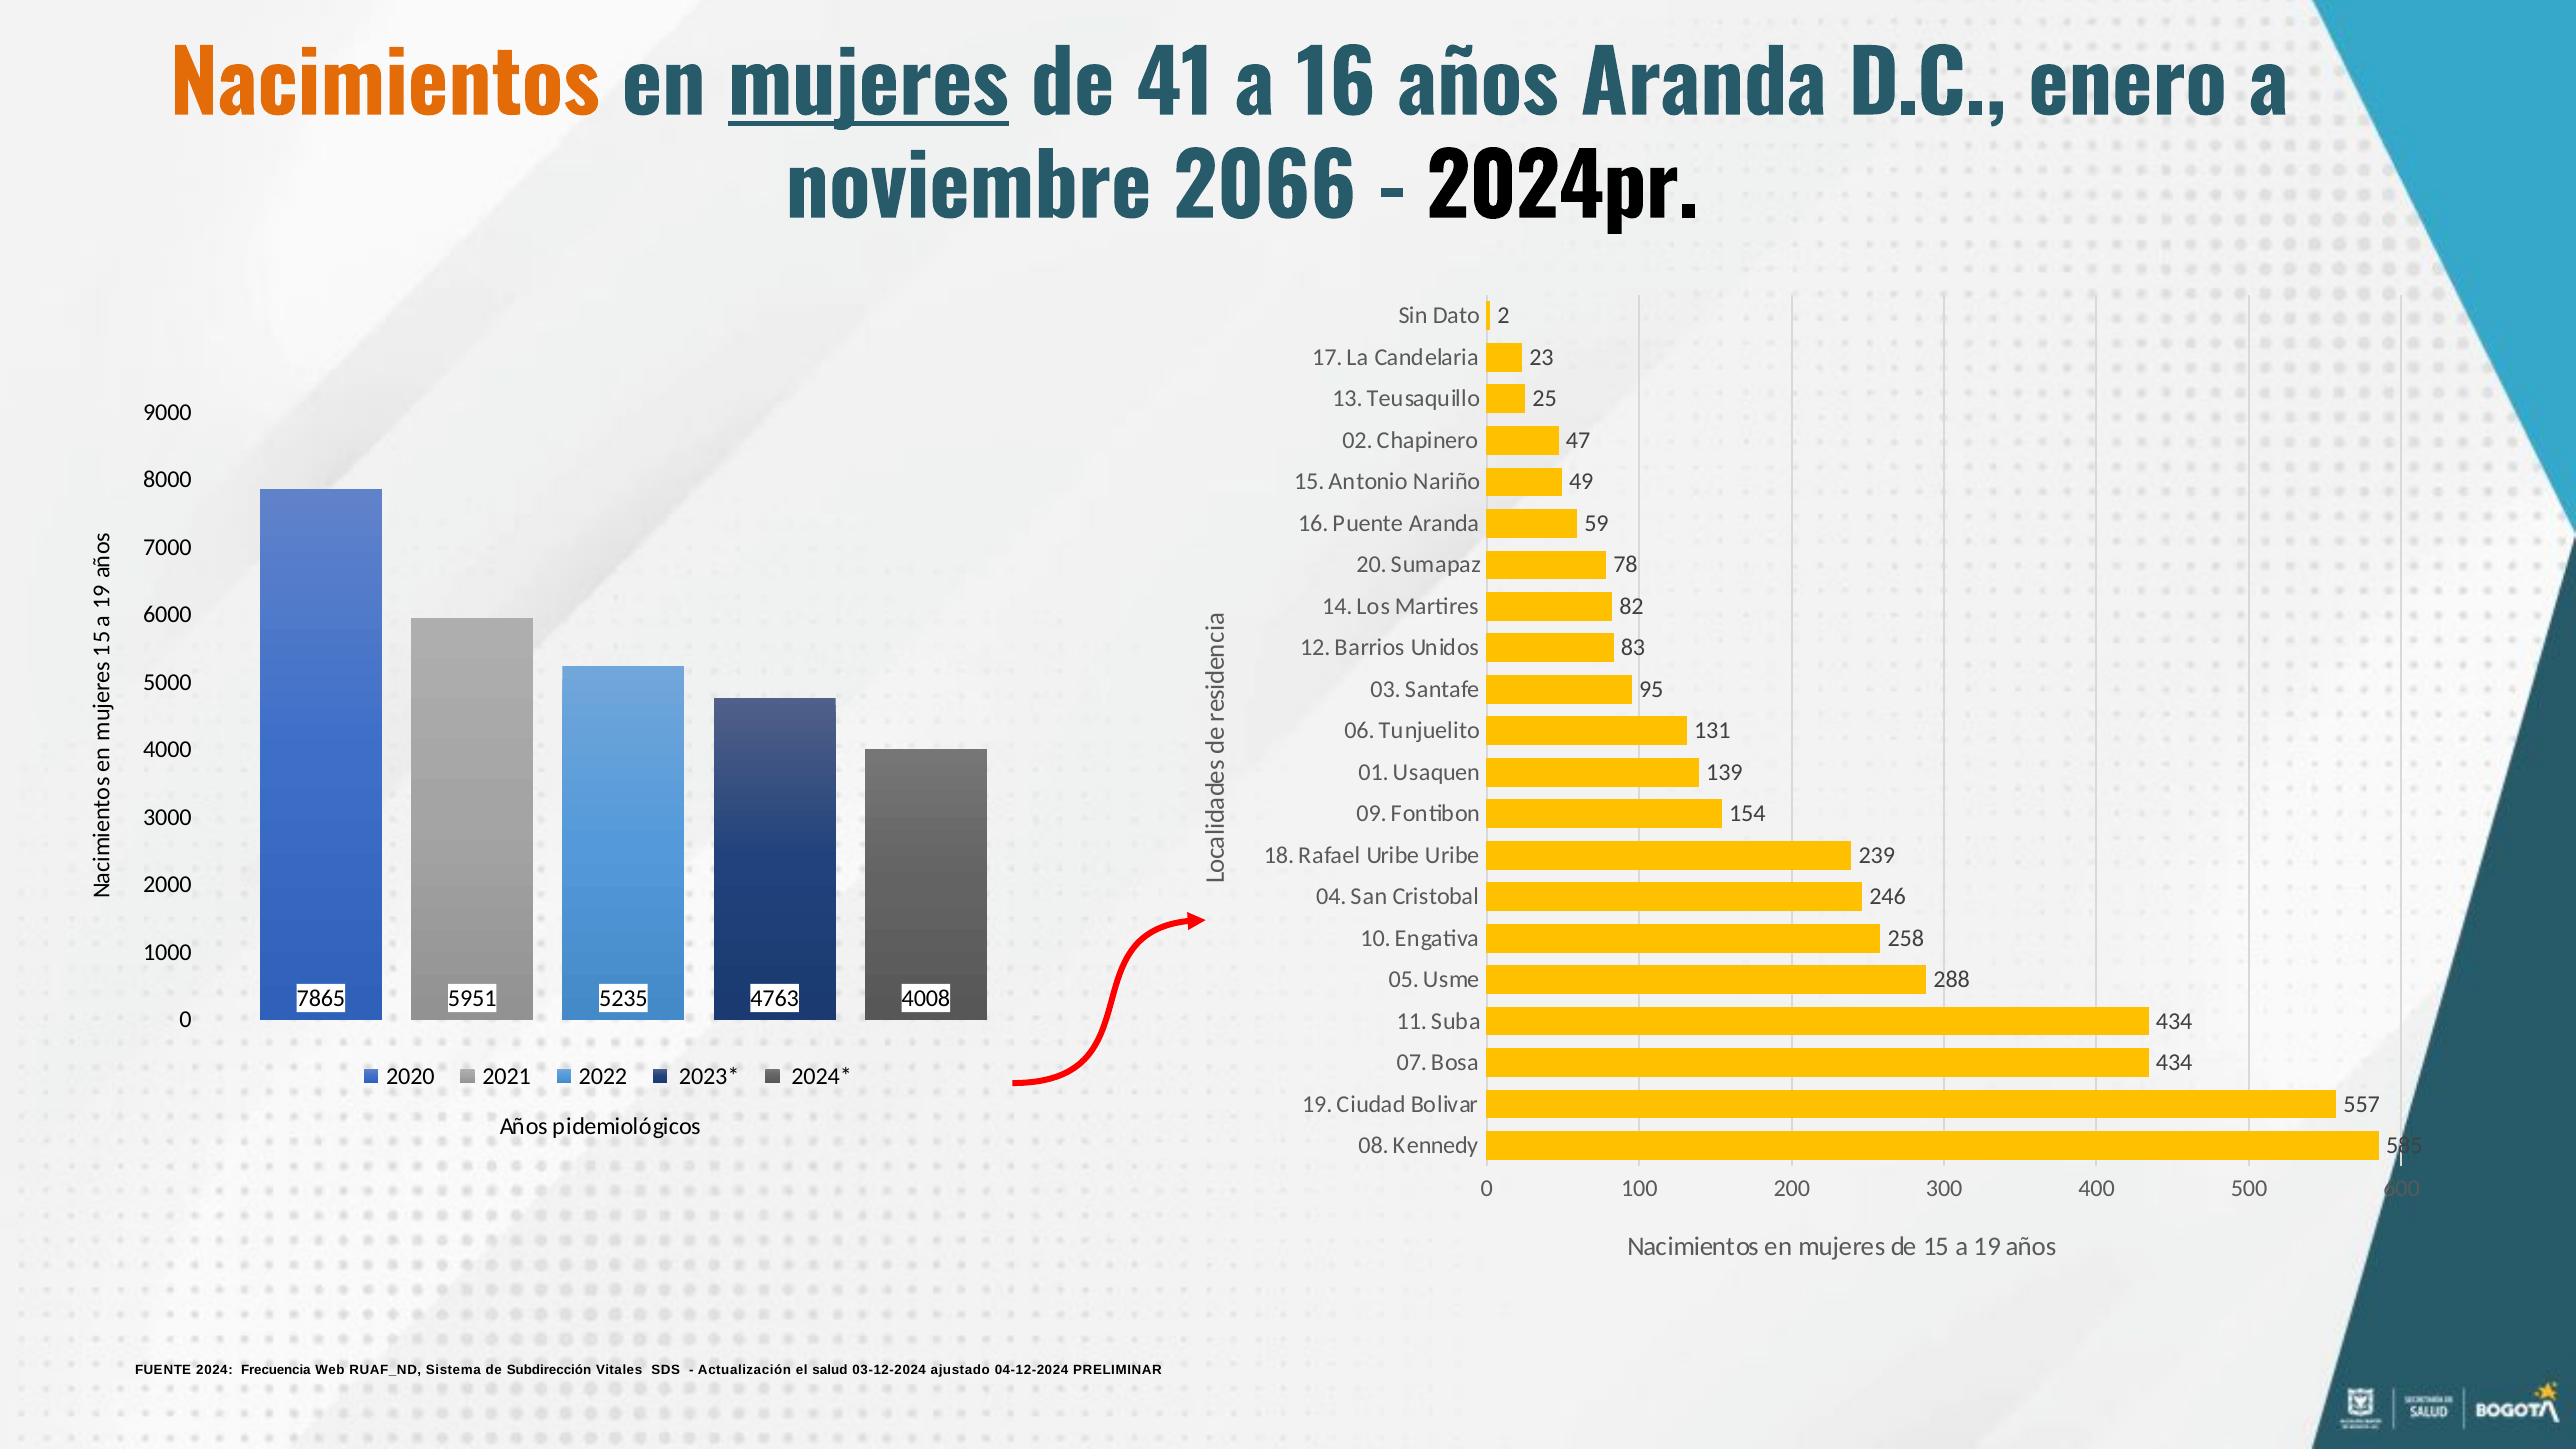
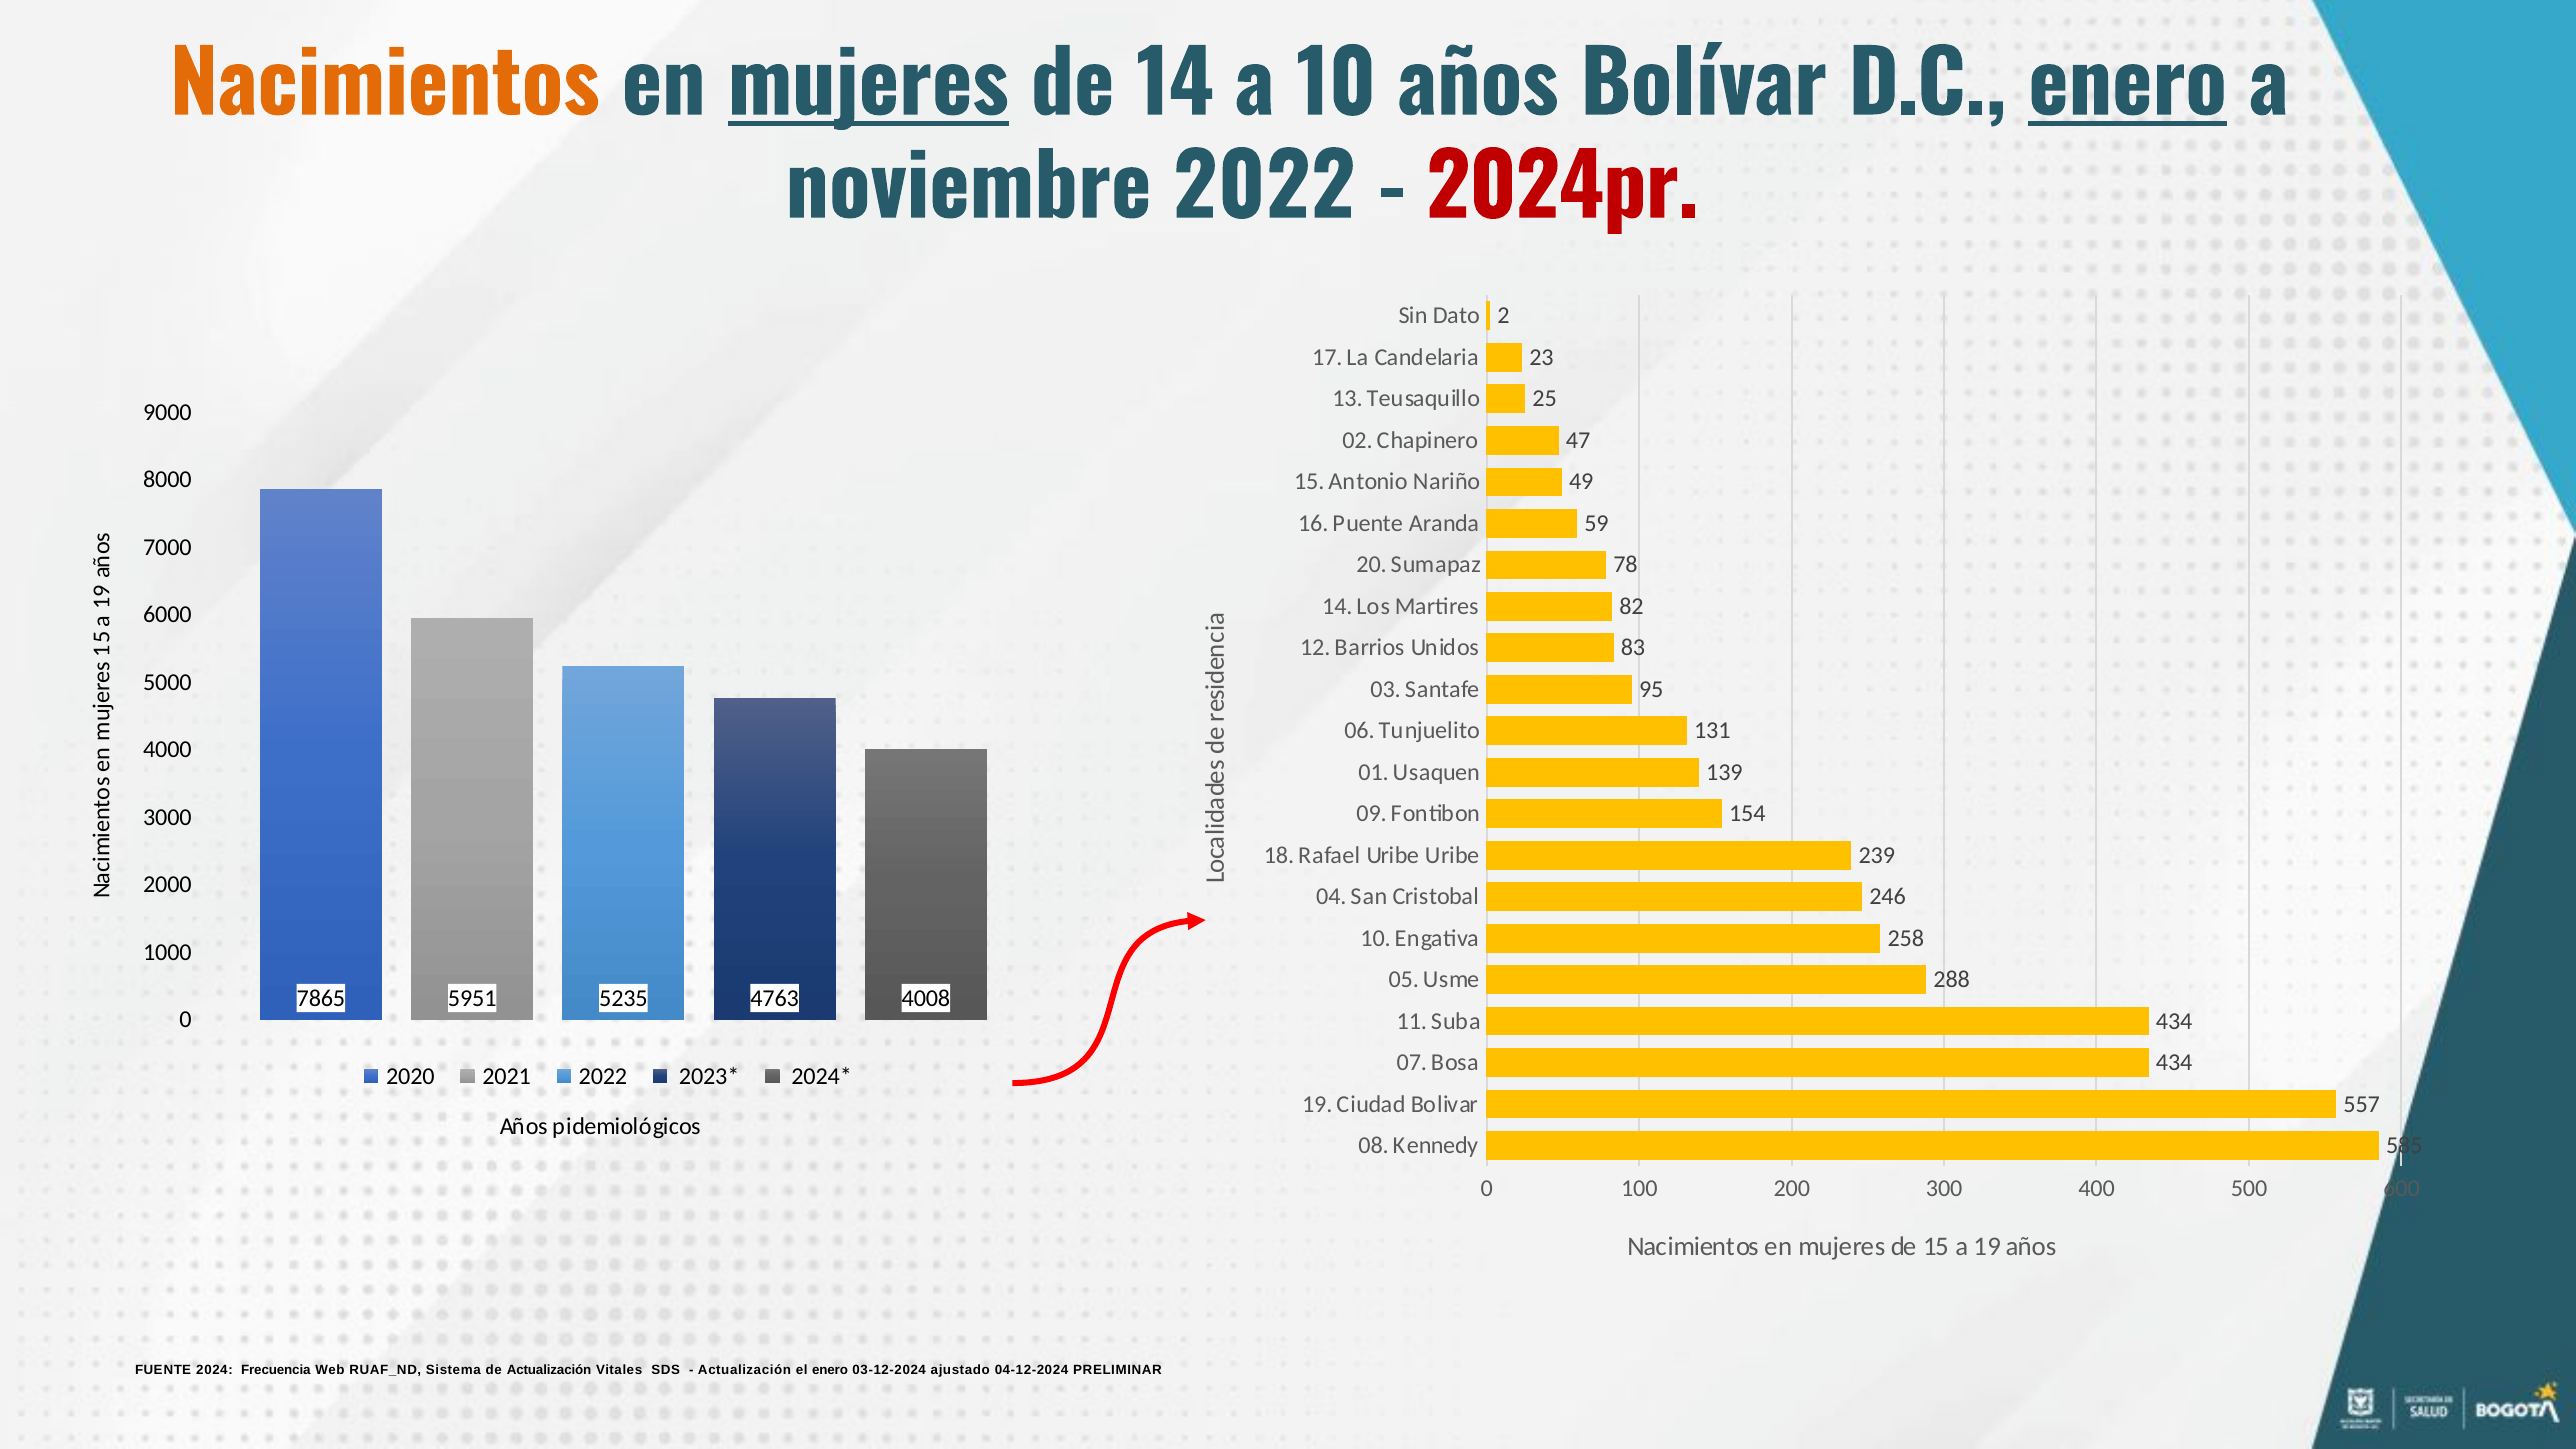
de 41: 41 -> 14
a 16: 16 -> 10
años Aranda: Aranda -> Bolívar
enero at (2128, 86) underline: none -> present
noviembre 2066: 2066 -> 2022
2024pr colour: black -> red
de Subdirección: Subdirección -> Actualización
el salud: salud -> enero
